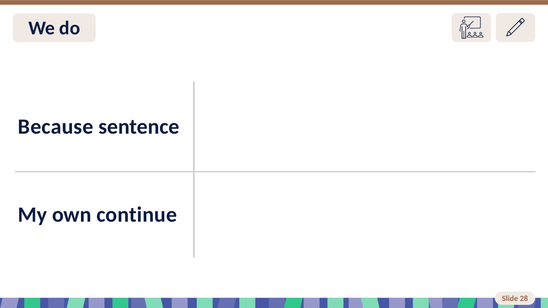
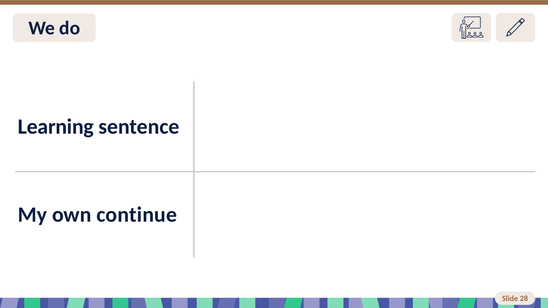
Because: Because -> Learning
